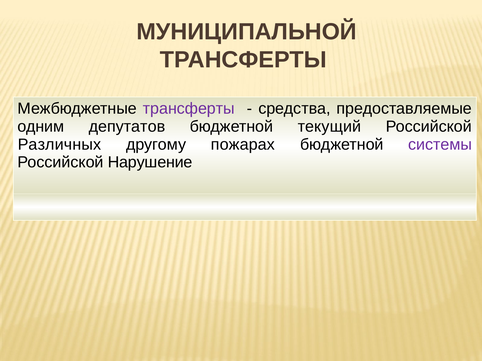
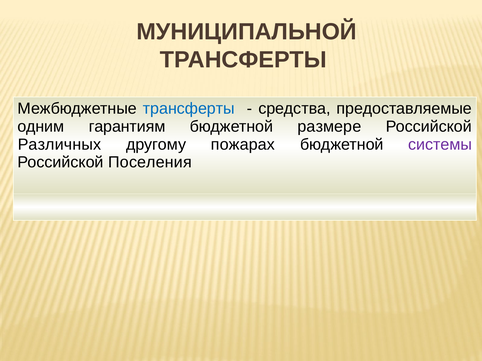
трансферты at (189, 109) colour: purple -> blue
депутатов: депутатов -> гарантиям
текущий: текущий -> размере
Нарушение: Нарушение -> Поселения
